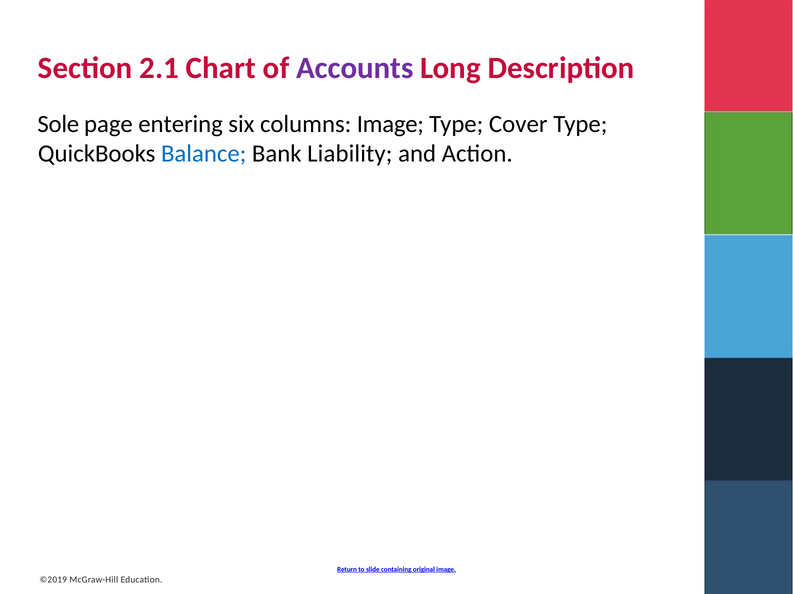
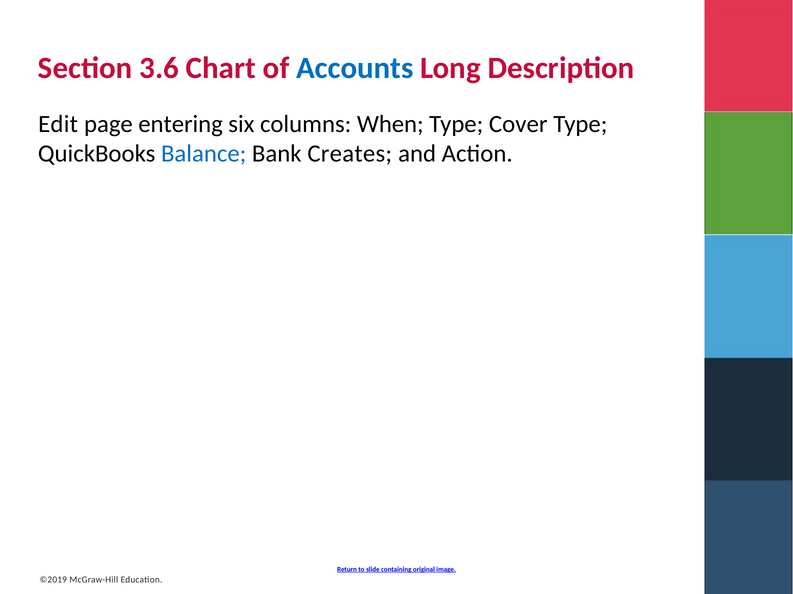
2.1: 2.1 -> 3.6
Accounts colour: purple -> blue
Sole: Sole -> Edit
columns Image: Image -> When
Liability: Liability -> Creates
